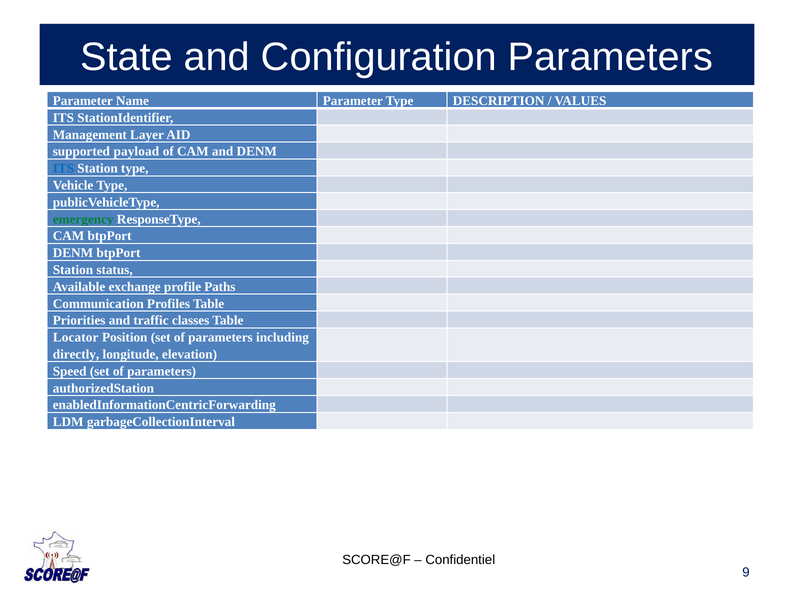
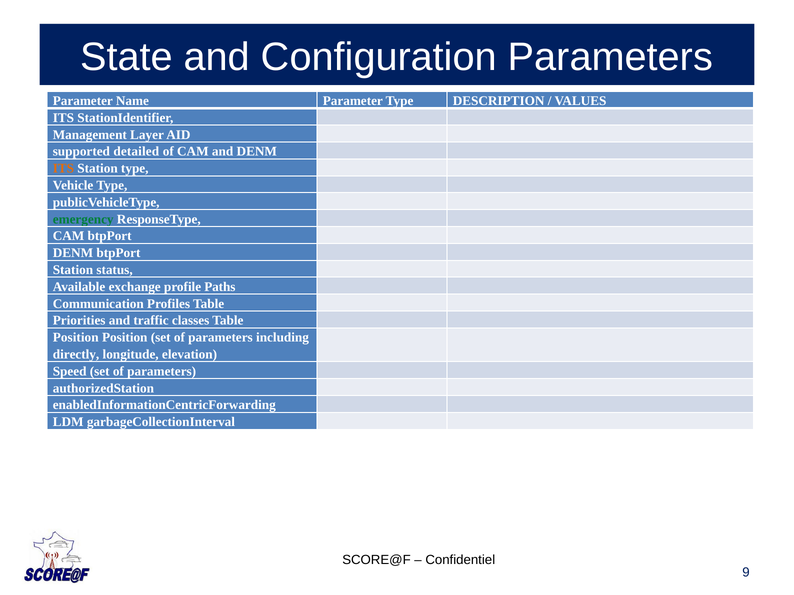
payload: payload -> detailed
ITS at (63, 169) colour: blue -> orange
Locator at (76, 338): Locator -> Position
